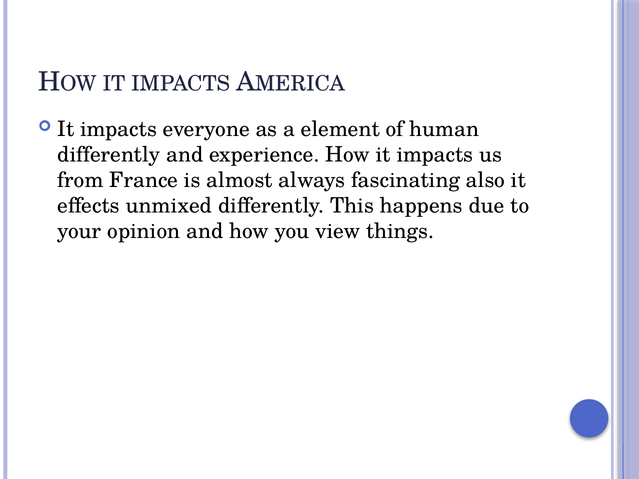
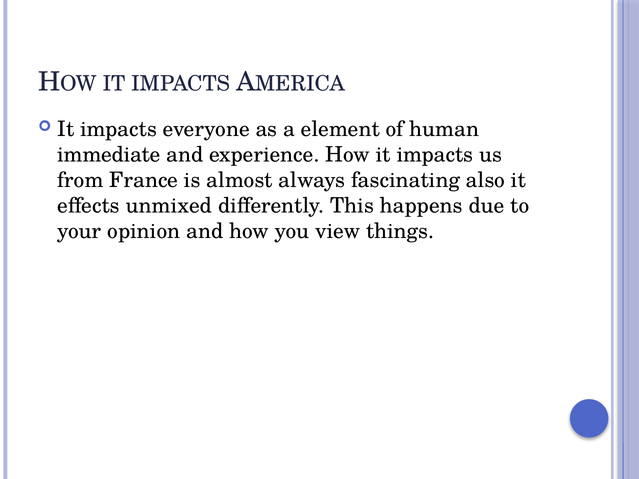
differently at (109, 155): differently -> immediate
